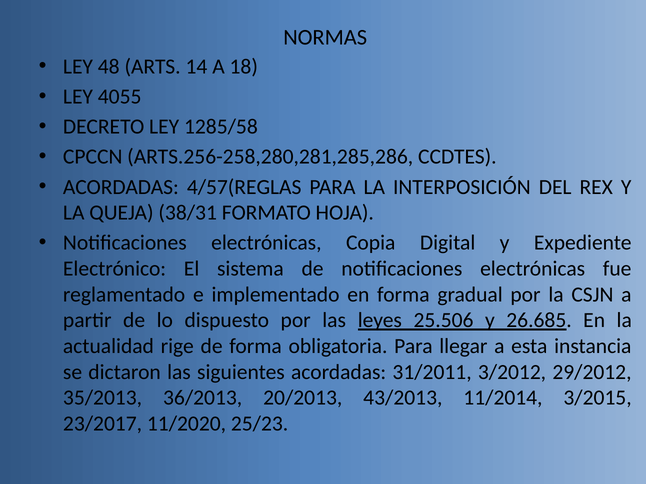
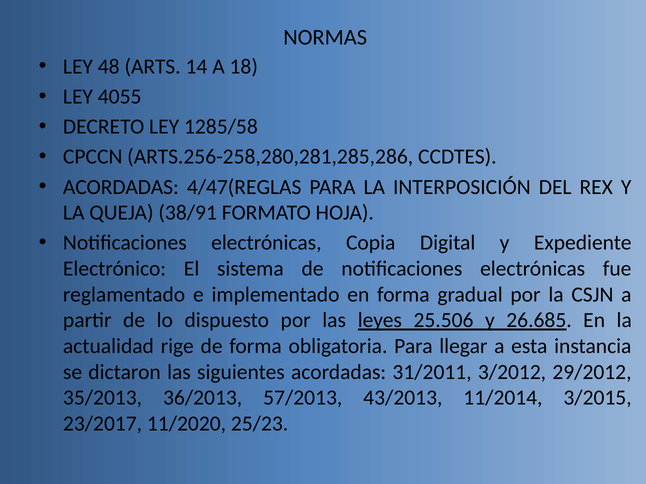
4/57(REGLAS: 4/57(REGLAS -> 4/47(REGLAS
38/31: 38/31 -> 38/91
20/2013: 20/2013 -> 57/2013
